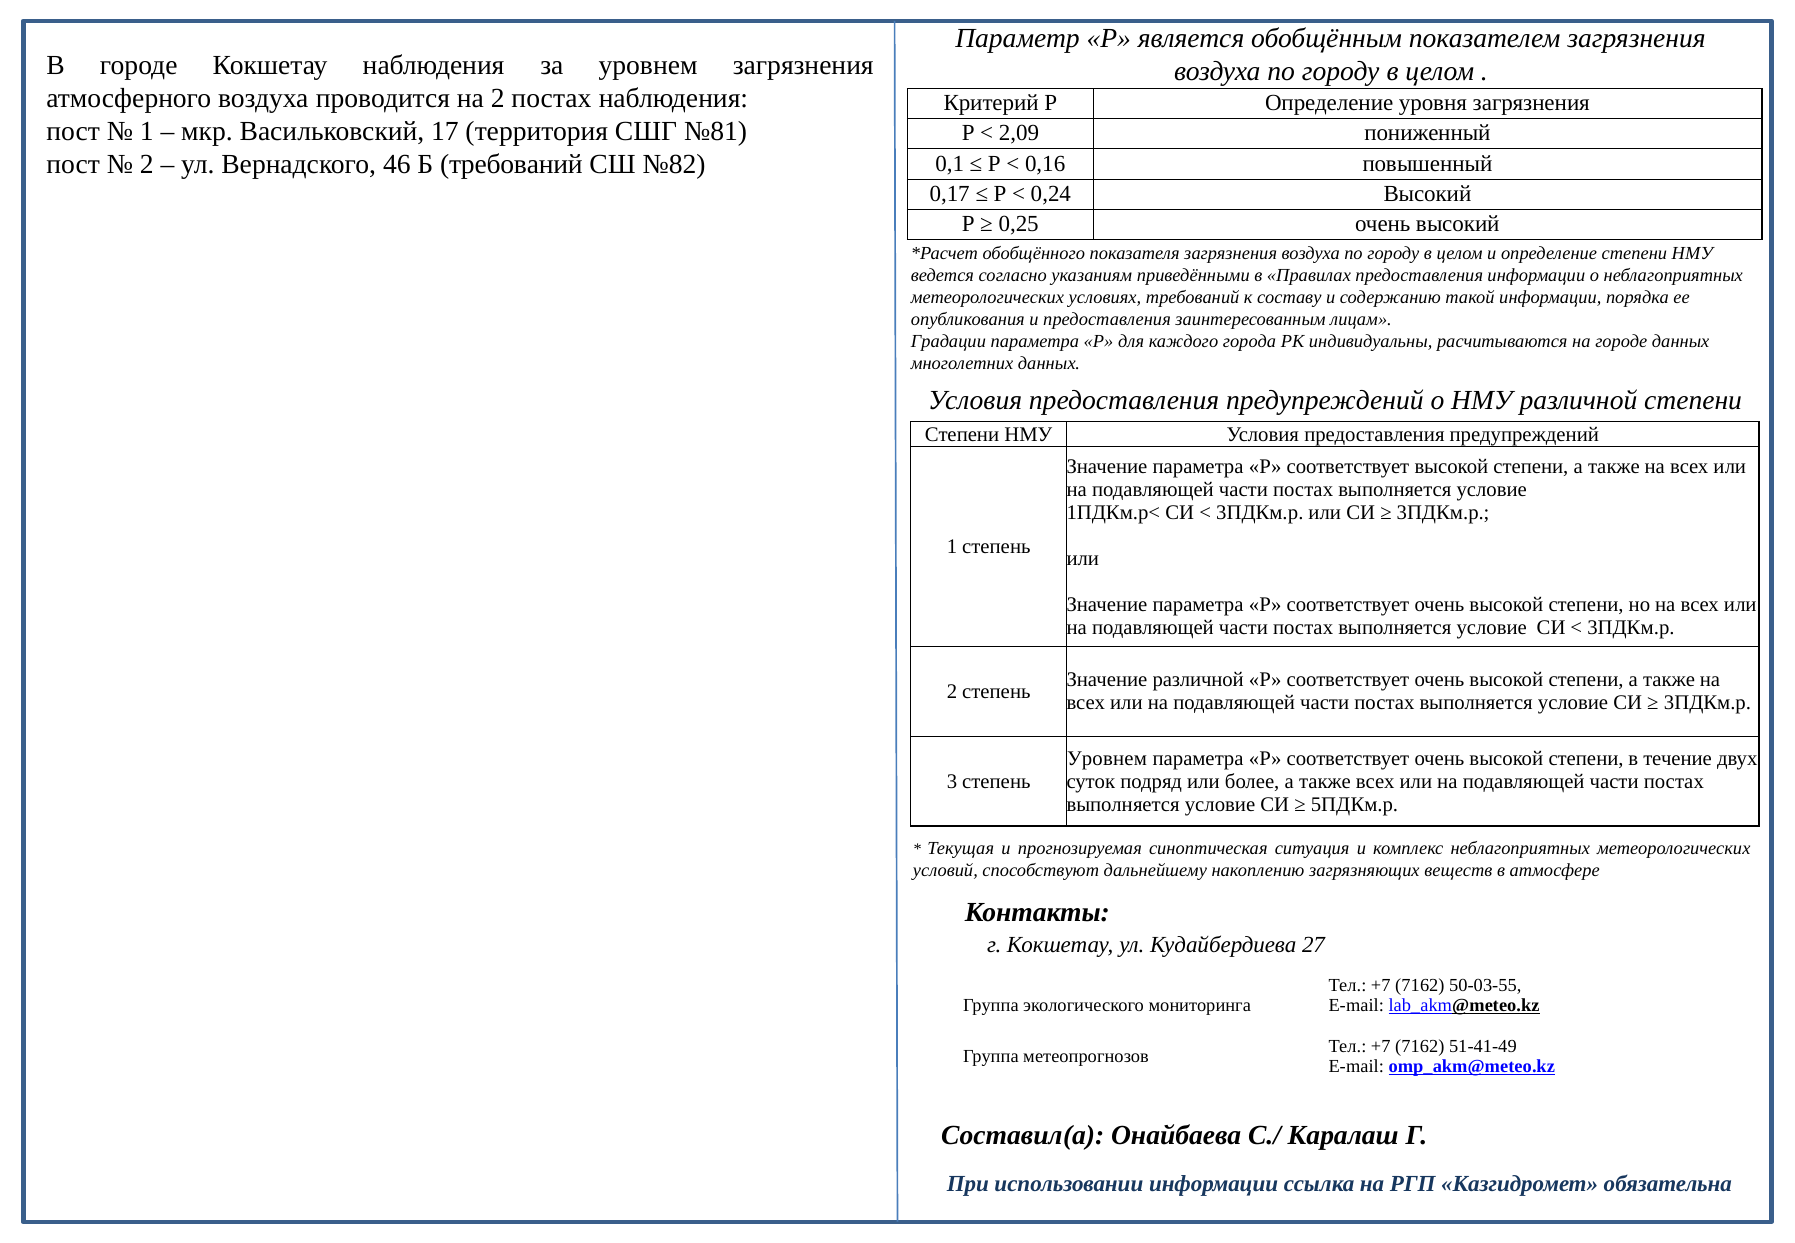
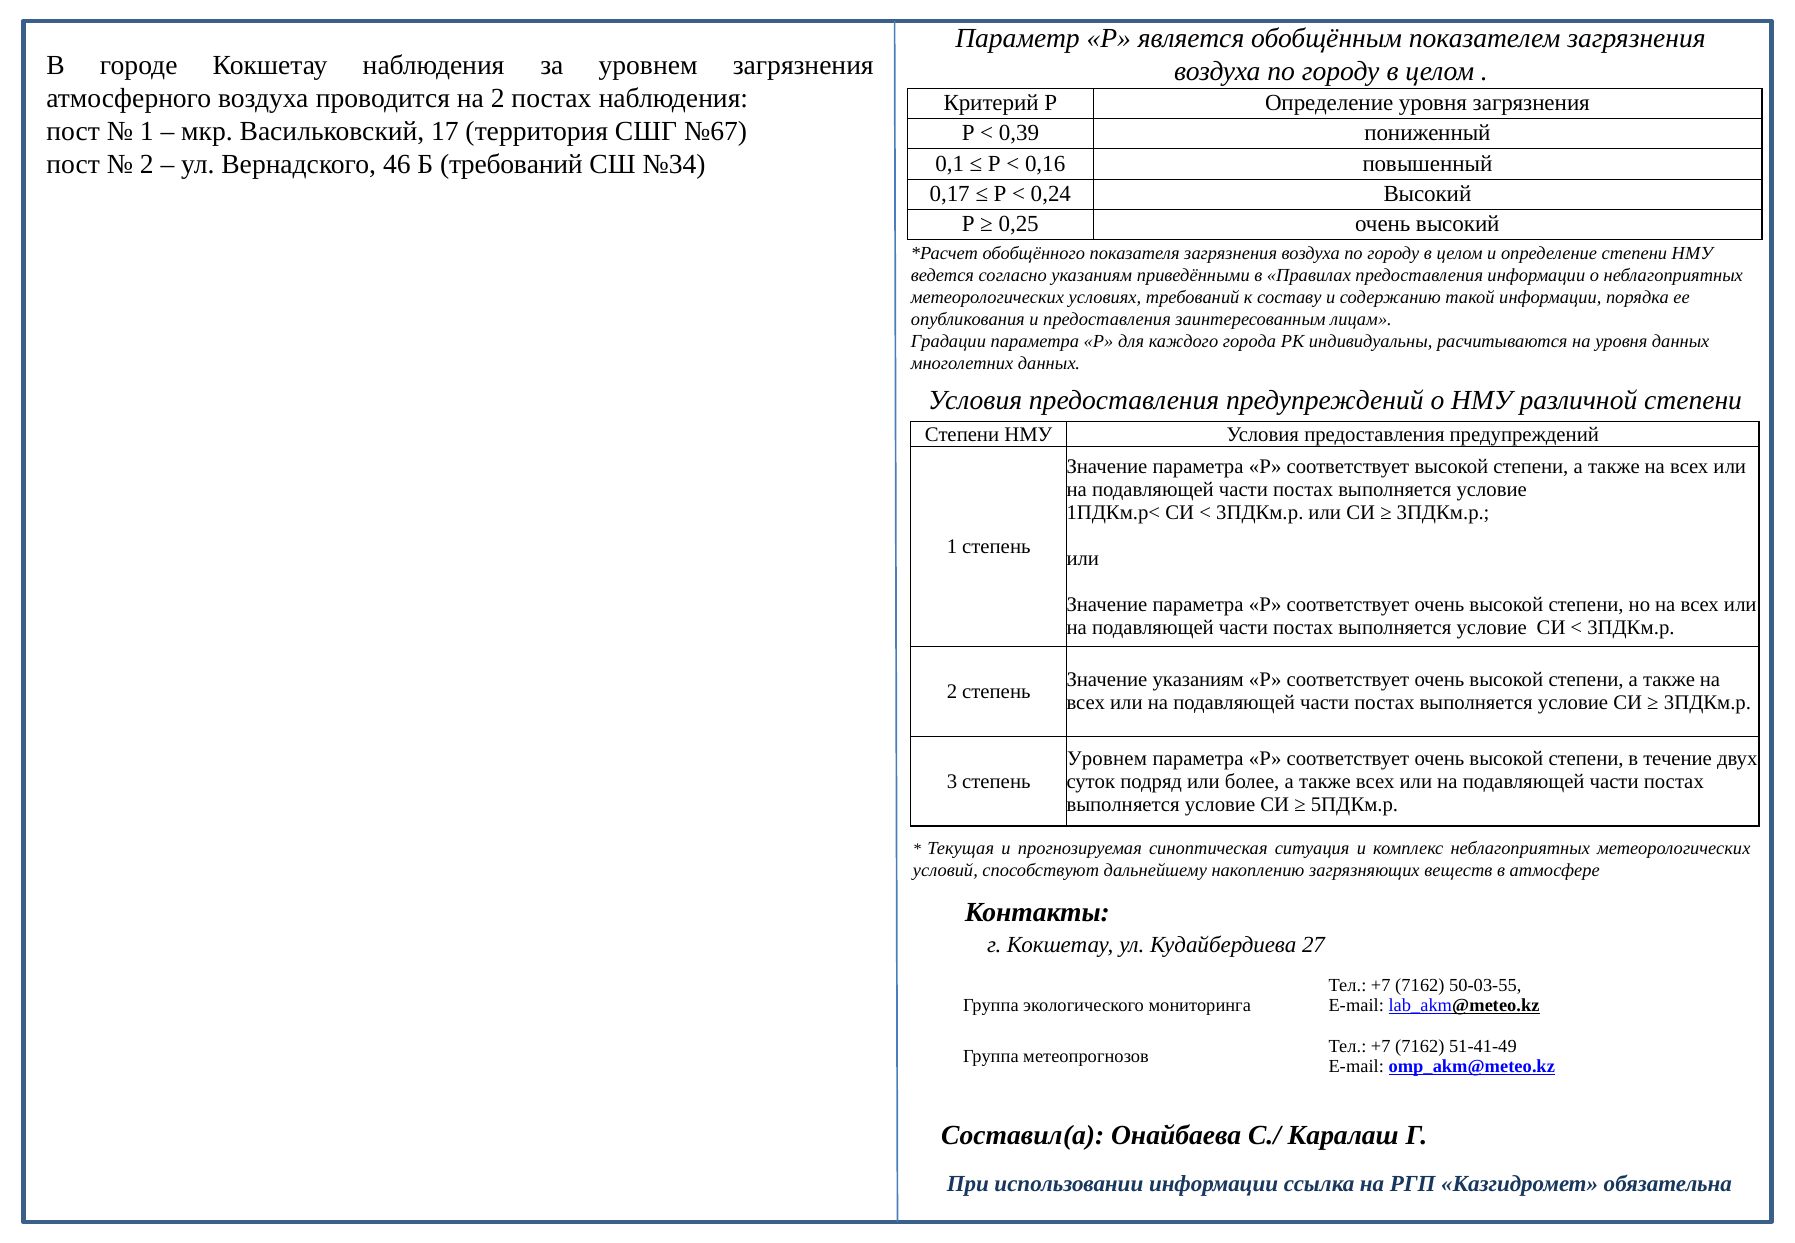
№81: №81 -> №67
2,09: 2,09 -> 0,39
№82: №82 -> №34
на городе: городе -> уровня
Значение различной: различной -> указаниям
